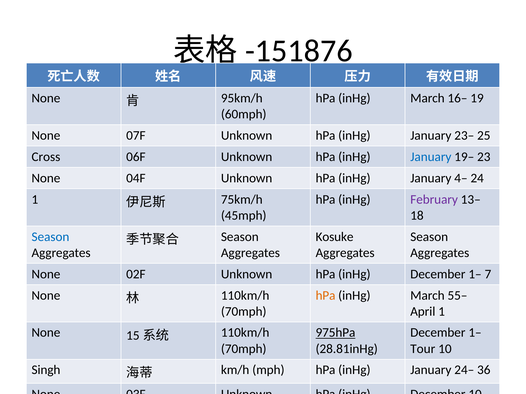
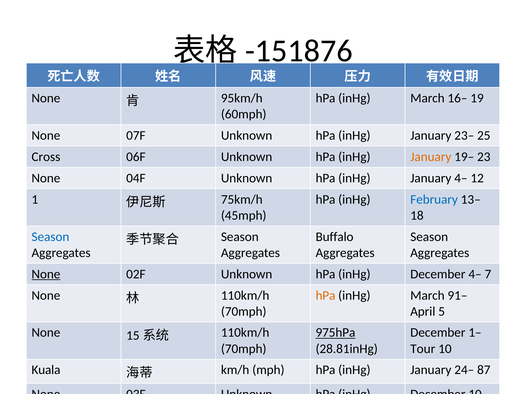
January at (431, 157) colour: blue -> orange
24: 24 -> 12
February at (434, 200) colour: purple -> blue
Kosuke: Kosuke -> Buffalo
None at (46, 274) underline: none -> present
1– at (475, 274): 1– -> 4–
55–: 55– -> 91–
April 1: 1 -> 5
Singh: Singh -> Kuala
36: 36 -> 87
